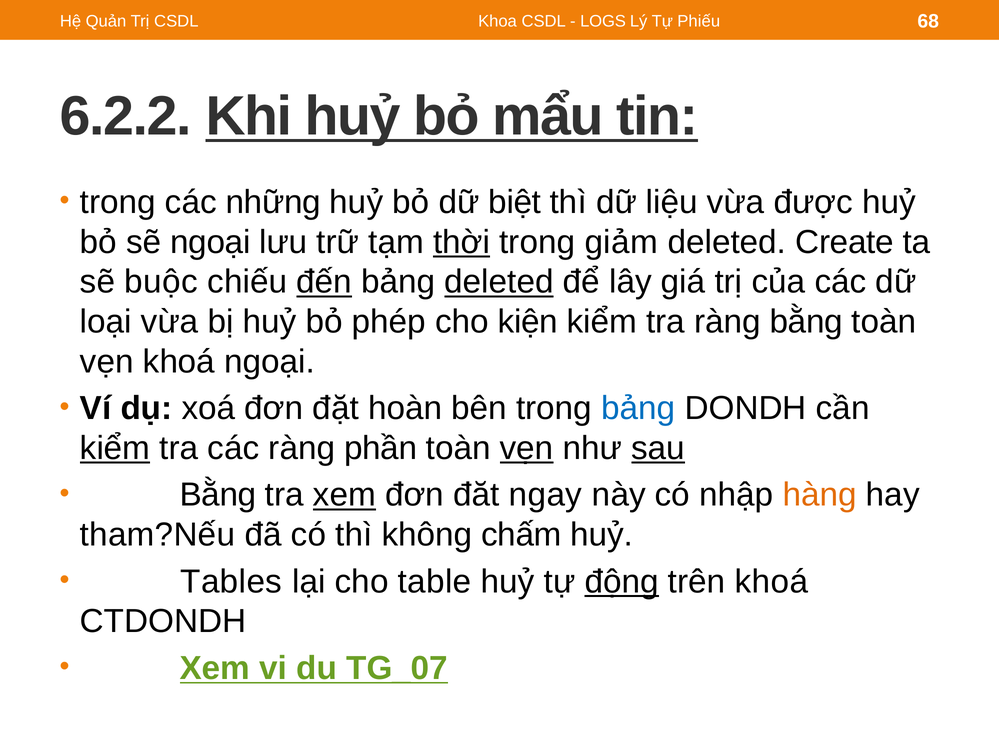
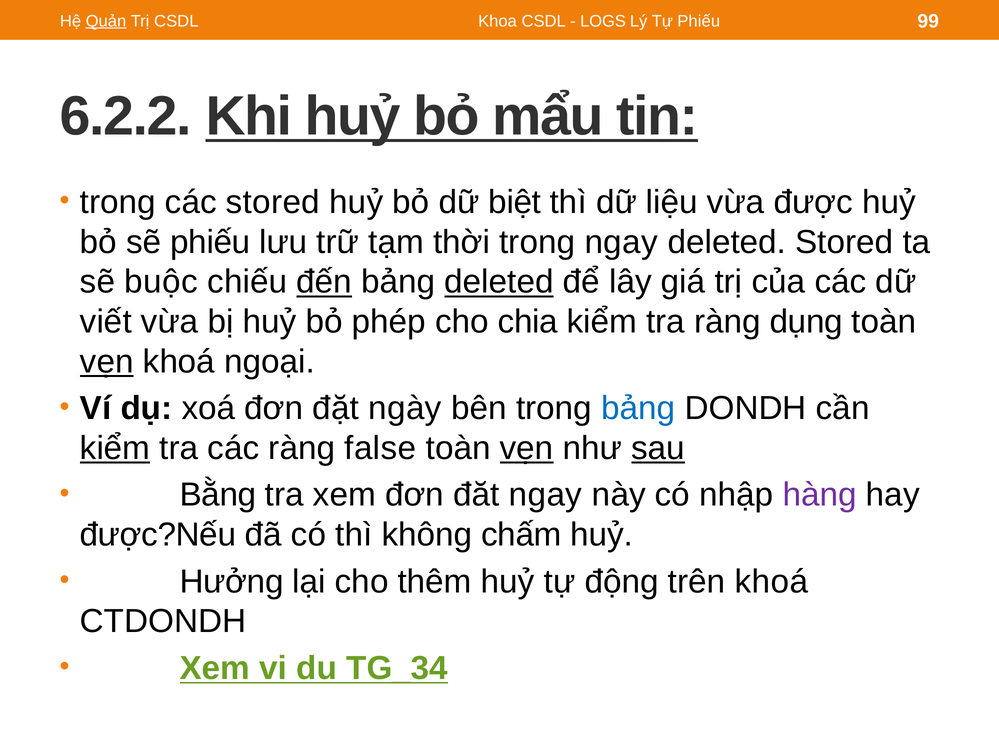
Quản underline: none -> present
68: 68 -> 99
các những: những -> stored
sẽ ngoại: ngoại -> phiếu
thời underline: present -> none
trong giảm: giảm -> ngay
deleted Create: Create -> Stored
loại: loại -> viết
kiện: kiện -> chia
ràng bằng: bằng -> dụng
vẹn at (107, 362) underline: none -> present
hoàn: hoàn -> ngày
phần: phần -> false
xem at (344, 495) underline: present -> none
hàng colour: orange -> purple
tham?Nếu: tham?Nếu -> được?Nếu
Tables: Tables -> Hưởng
table: table -> thêm
động underline: present -> none
TG_07: TG_07 -> TG_34
